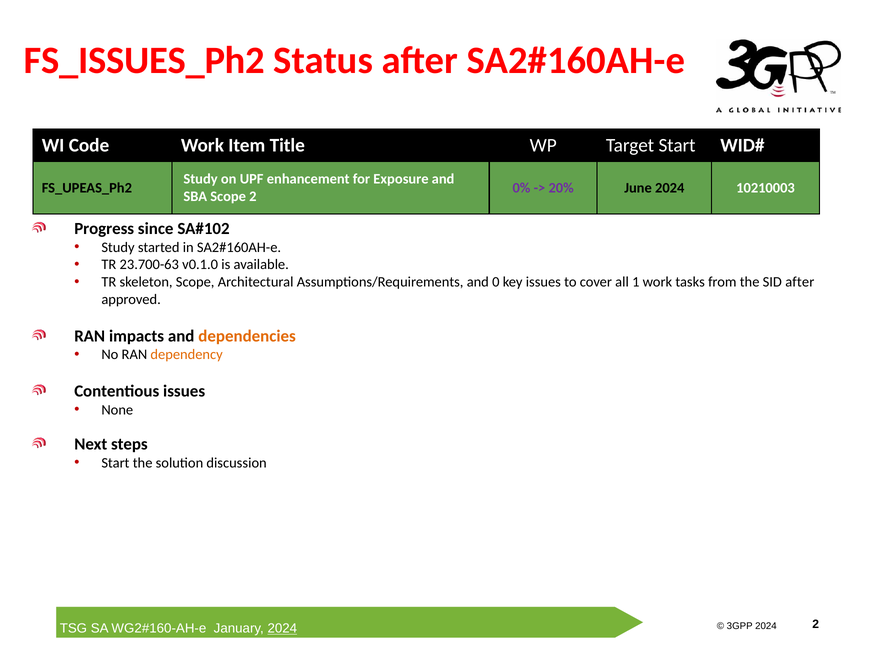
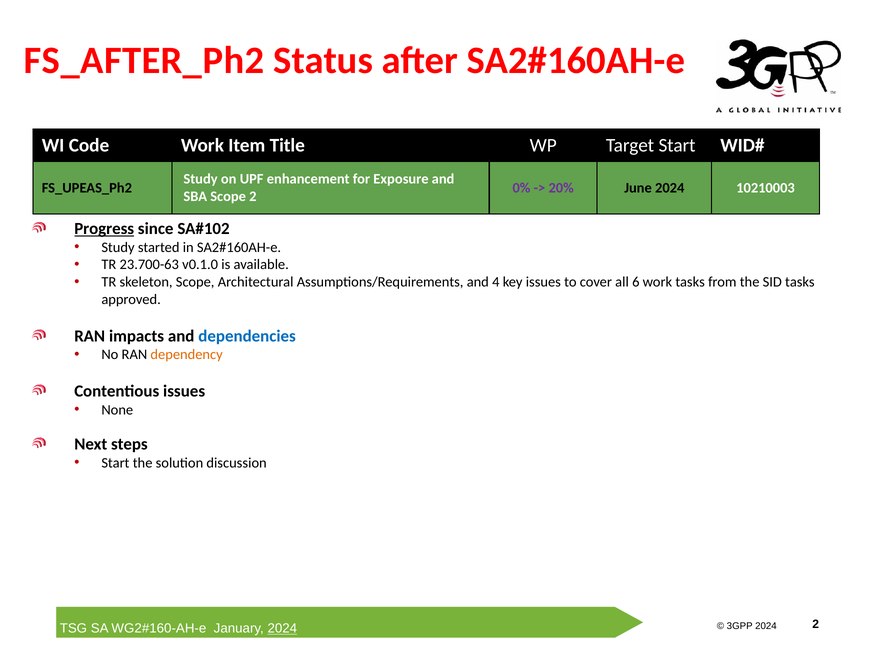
FS_ISSUES_Ph2: FS_ISSUES_Ph2 -> FS_AFTER_Ph2
Progress underline: none -> present
0: 0 -> 4
1: 1 -> 6
SID after: after -> tasks
dependencies colour: orange -> blue
